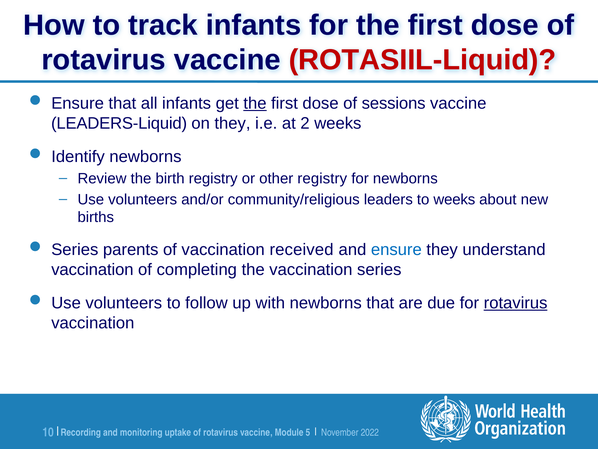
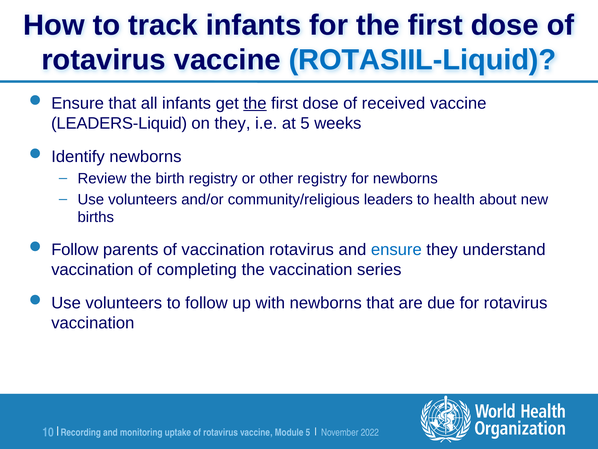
ROTASIIL-Liquid colour: red -> blue
sessions: sessions -> received
at 2: 2 -> 5
to weeks: weeks -> health
Series at (75, 249): Series -> Follow
vaccination received: received -> rotavirus
rotavirus at (516, 303) underline: present -> none
